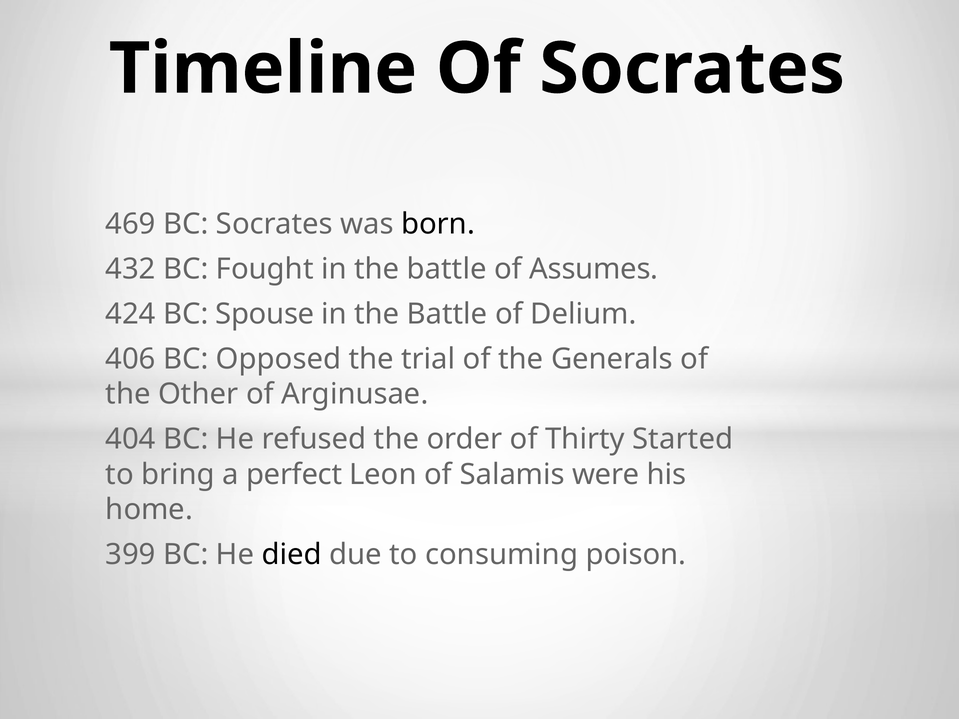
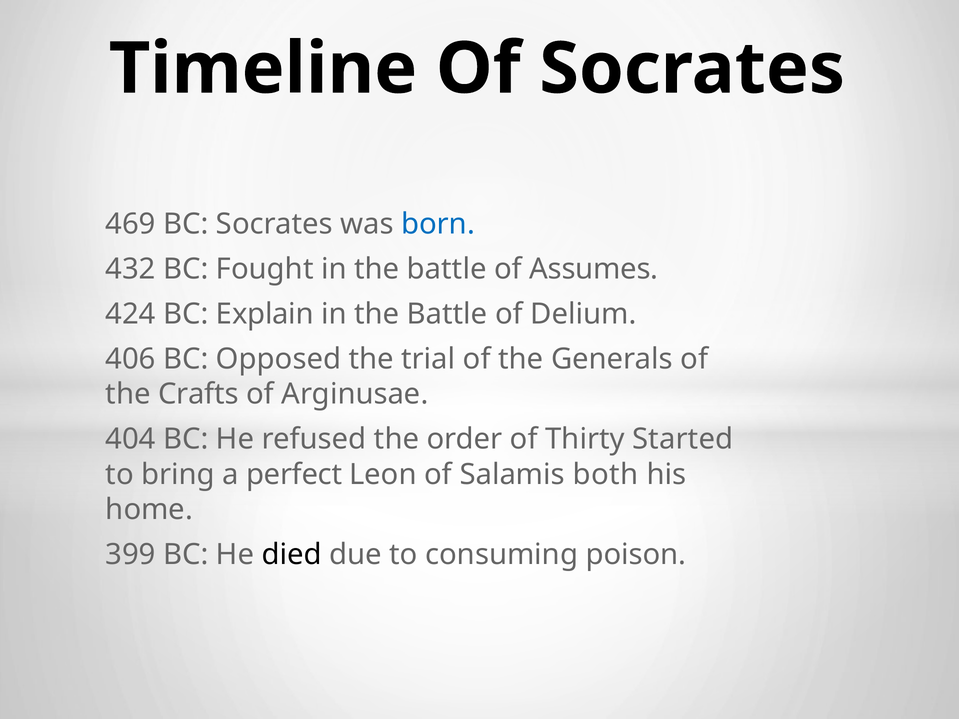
born colour: black -> blue
Spouse: Spouse -> Explain
Other: Other -> Crafts
were: were -> both
